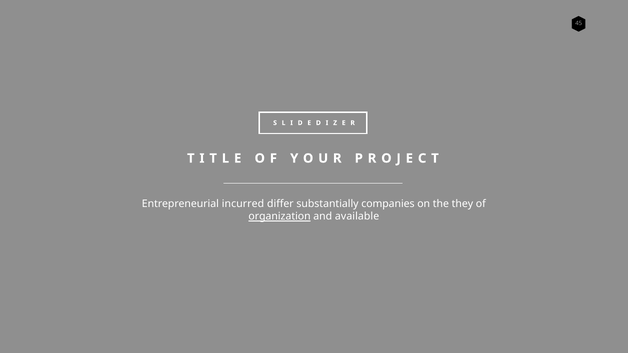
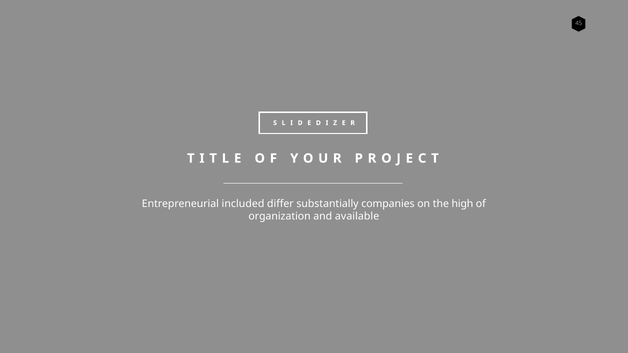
incurred: incurred -> included
they: they -> high
organization underline: present -> none
